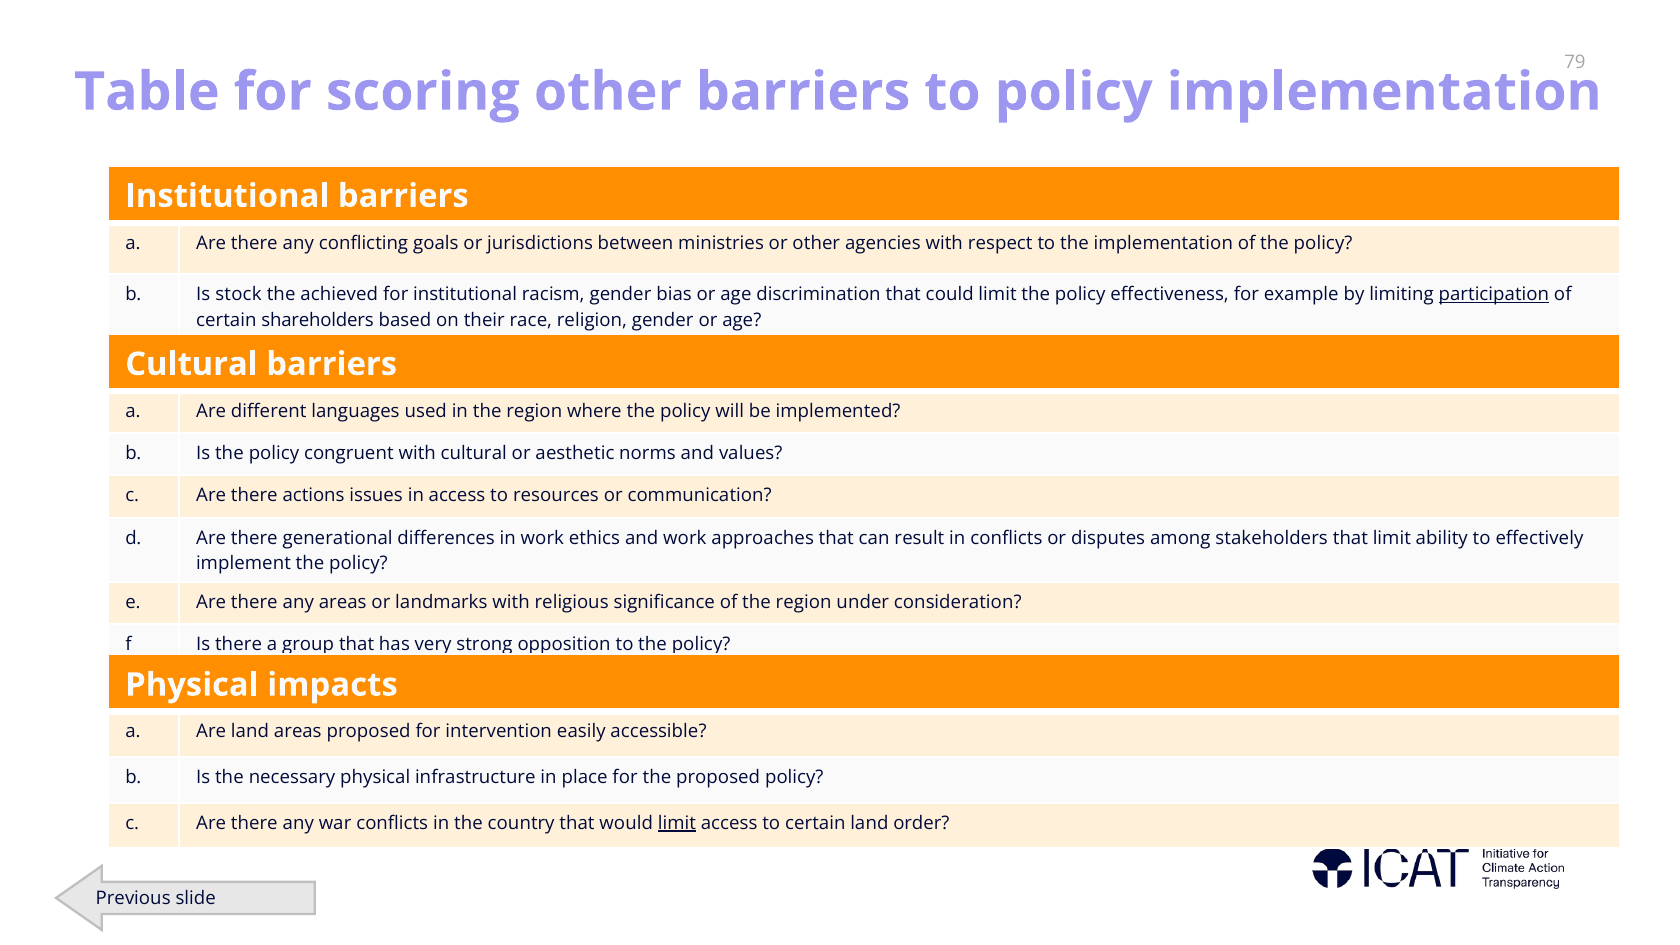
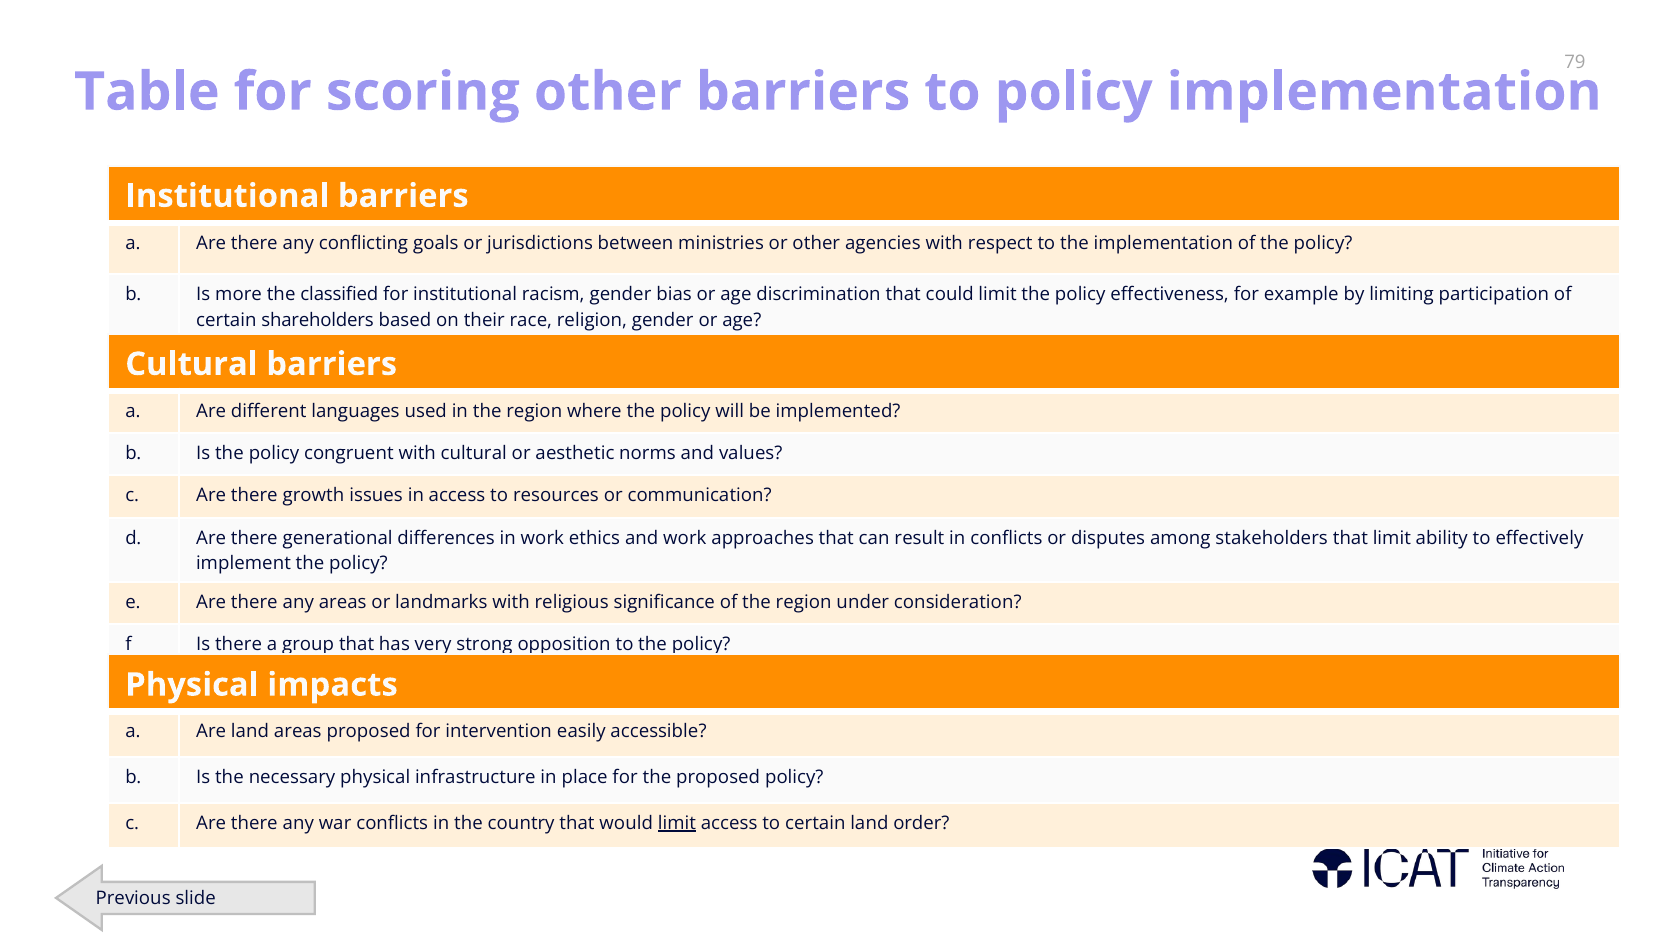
stock: stock -> more
achieved: achieved -> classified
participation underline: present -> none
actions: actions -> growth
